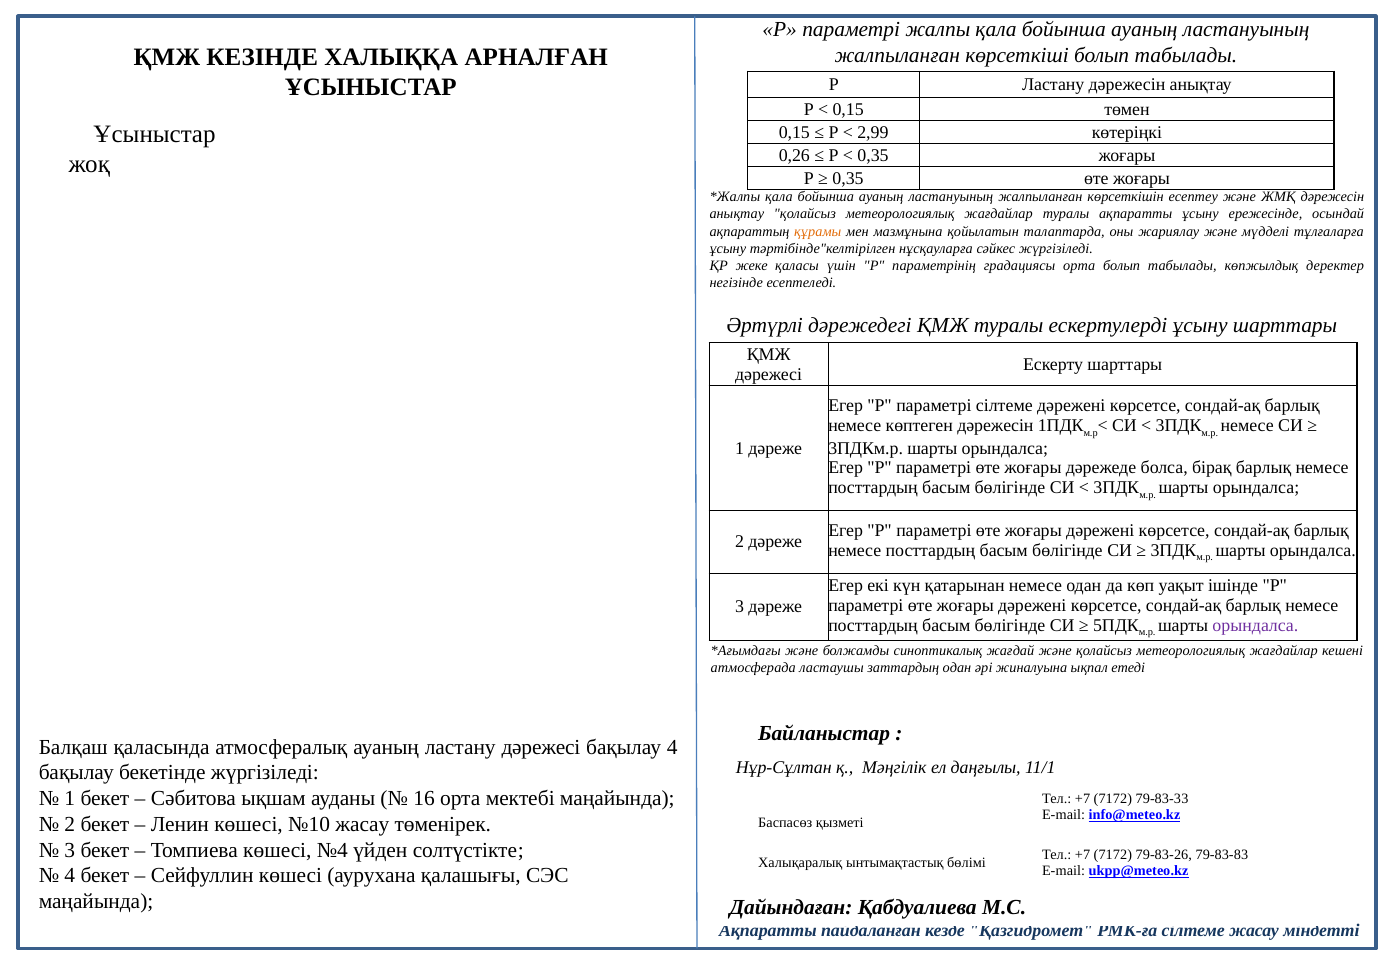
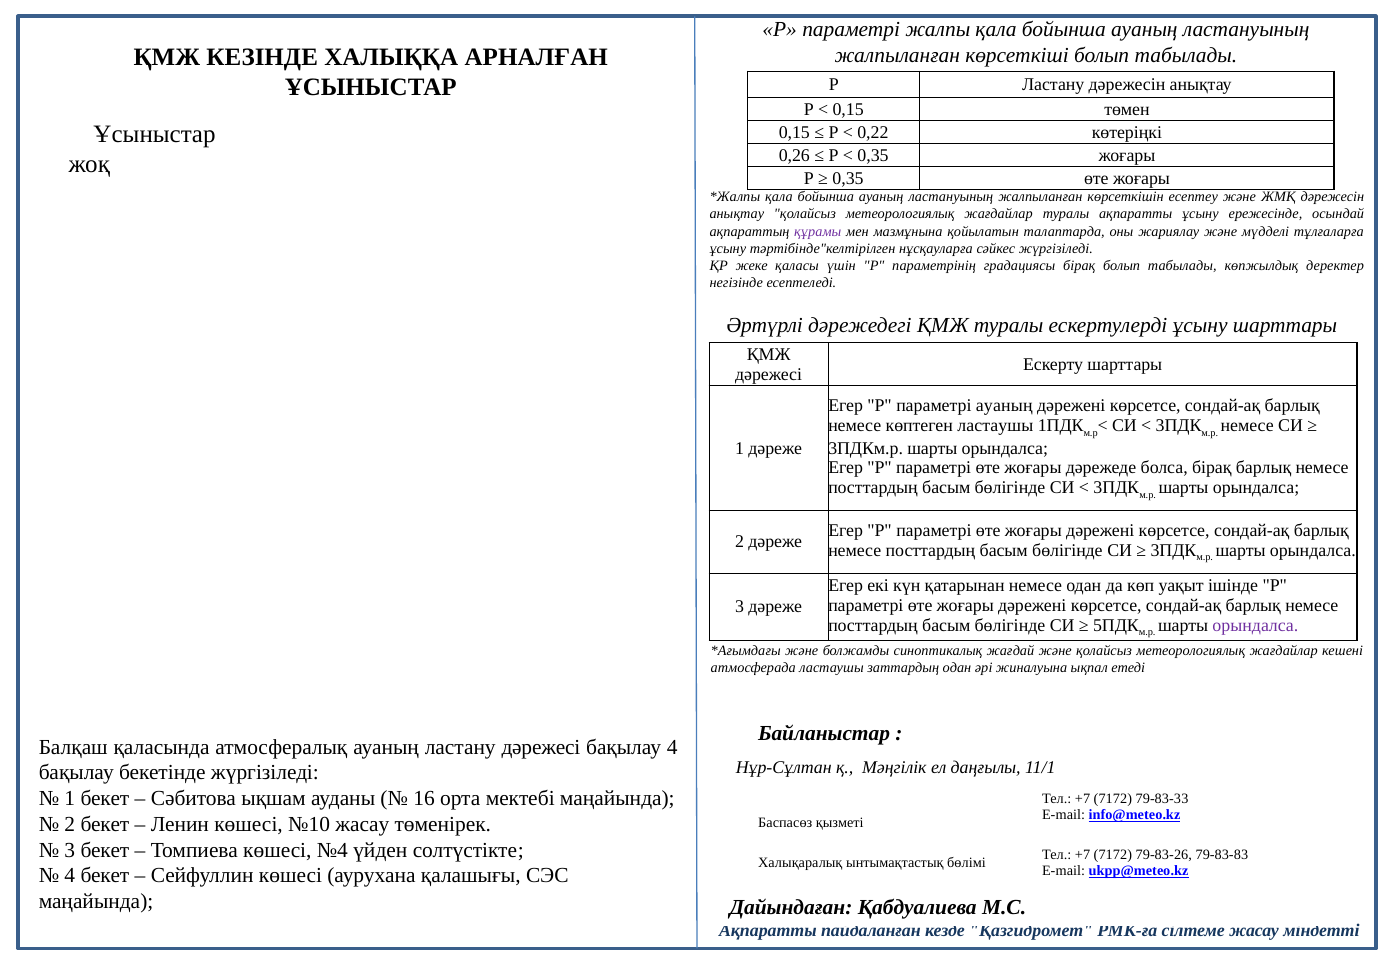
2,99: 2,99 -> 0,22
құрамы colour: orange -> purple
градациясы орта: орта -> бірақ
параметрі сілтеме: сілтеме -> ауаның
көптеген дәрежесін: дәрежесін -> ластаушы
